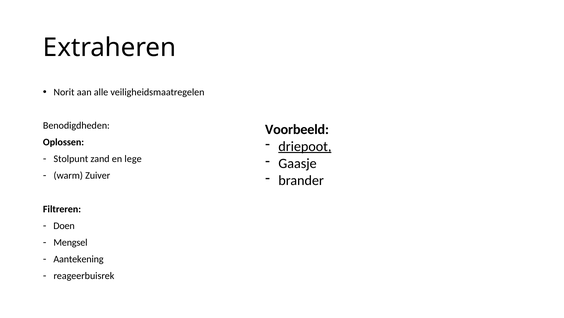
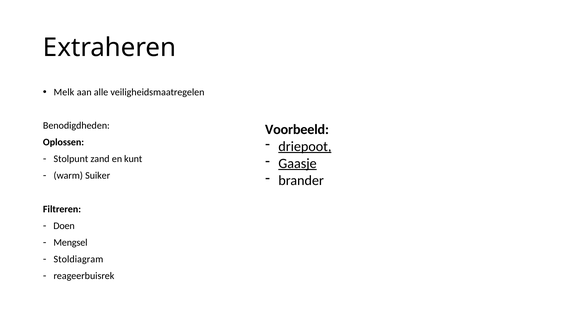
Norit: Norit -> Melk
lege: lege -> kunt
Gaasje underline: none -> present
Zuiver: Zuiver -> Suiker
Aantekening: Aantekening -> Stoldiagram
